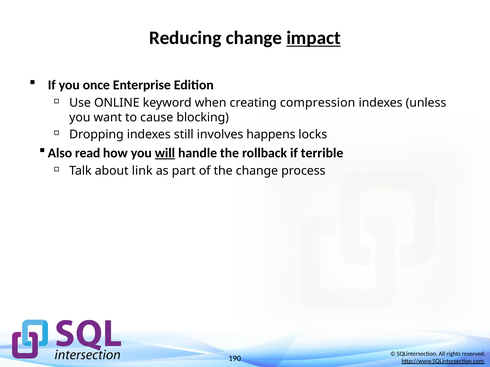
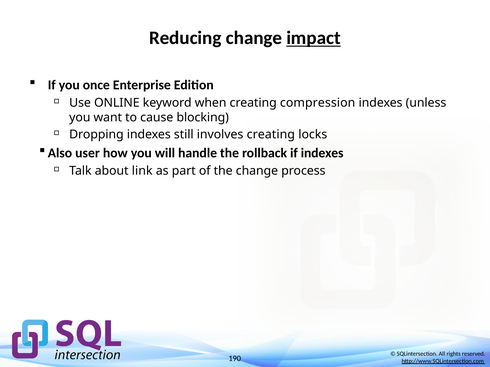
involves happens: happens -> creating
read: read -> user
will underline: present -> none
if terrible: terrible -> indexes
